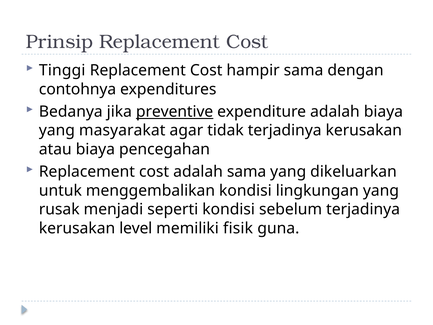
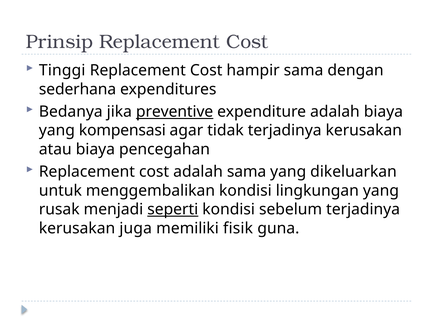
contohnya: contohnya -> sederhana
masyarakat: masyarakat -> kompensasi
seperti underline: none -> present
level: level -> juga
